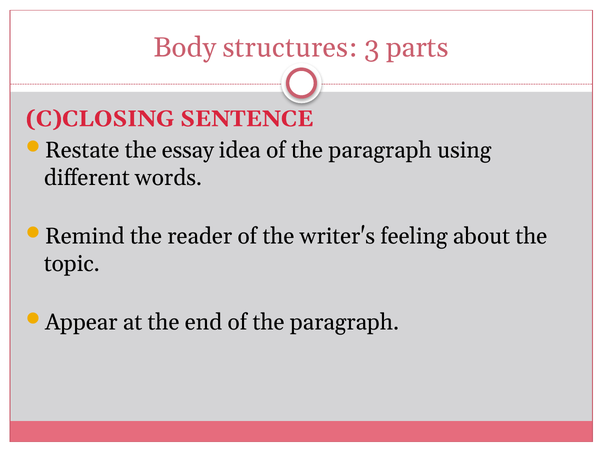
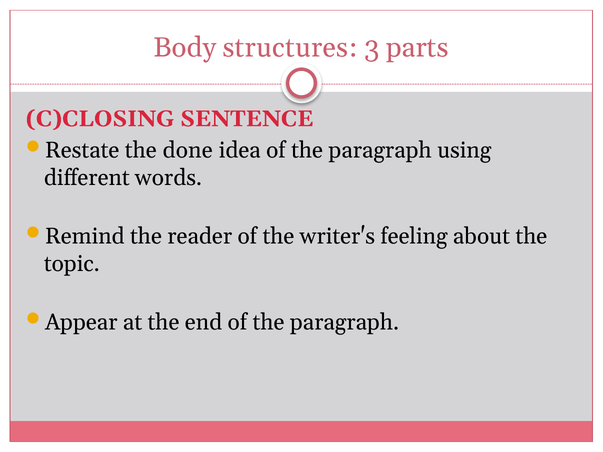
essay: essay -> done
